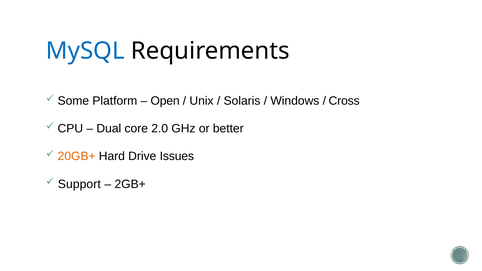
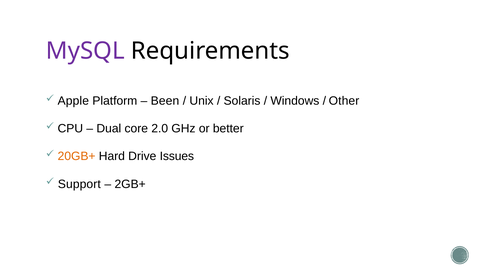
MySQL colour: blue -> purple
Some: Some -> Apple
Open: Open -> Been
Cross: Cross -> Other
